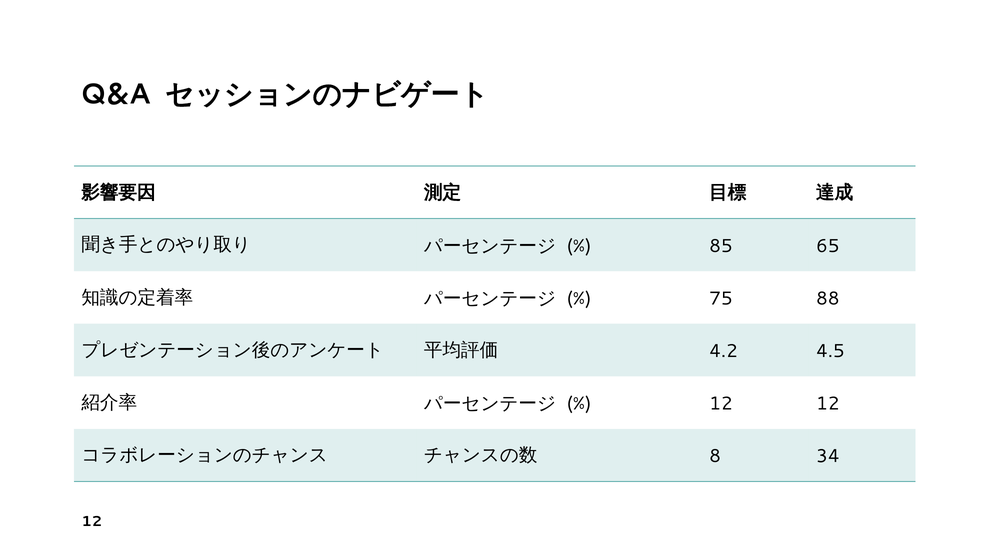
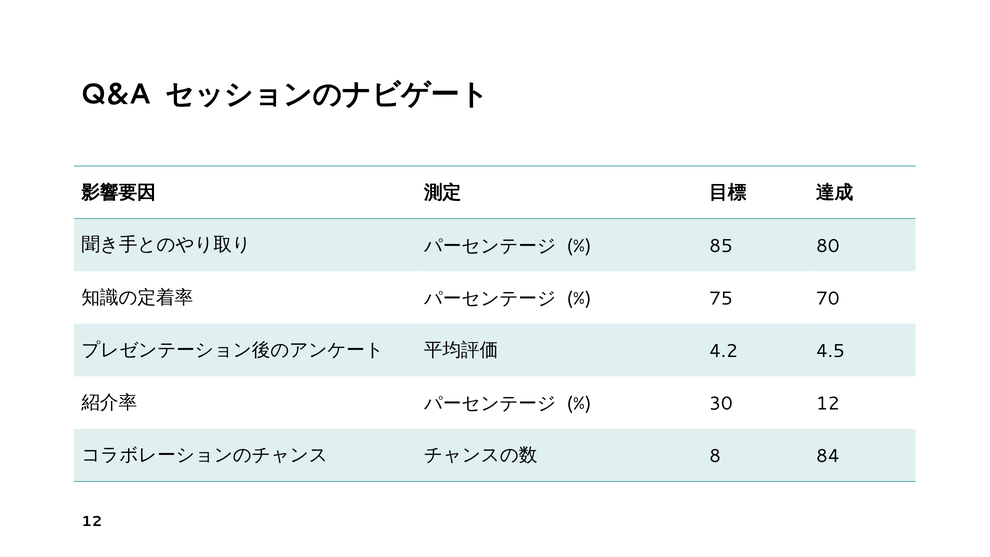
65: 65 -> 80
88: 88 -> 70
12 at (721, 404): 12 -> 30
34: 34 -> 84
